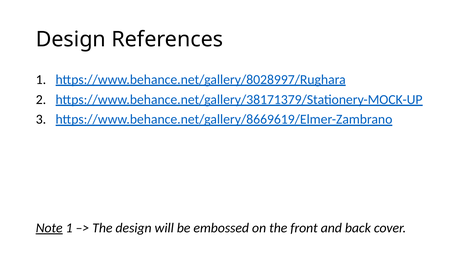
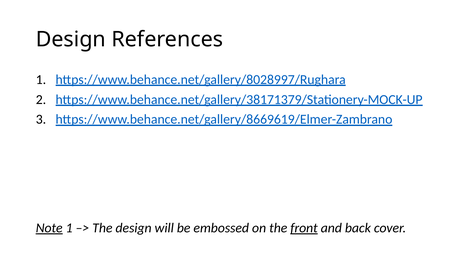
front underline: none -> present
